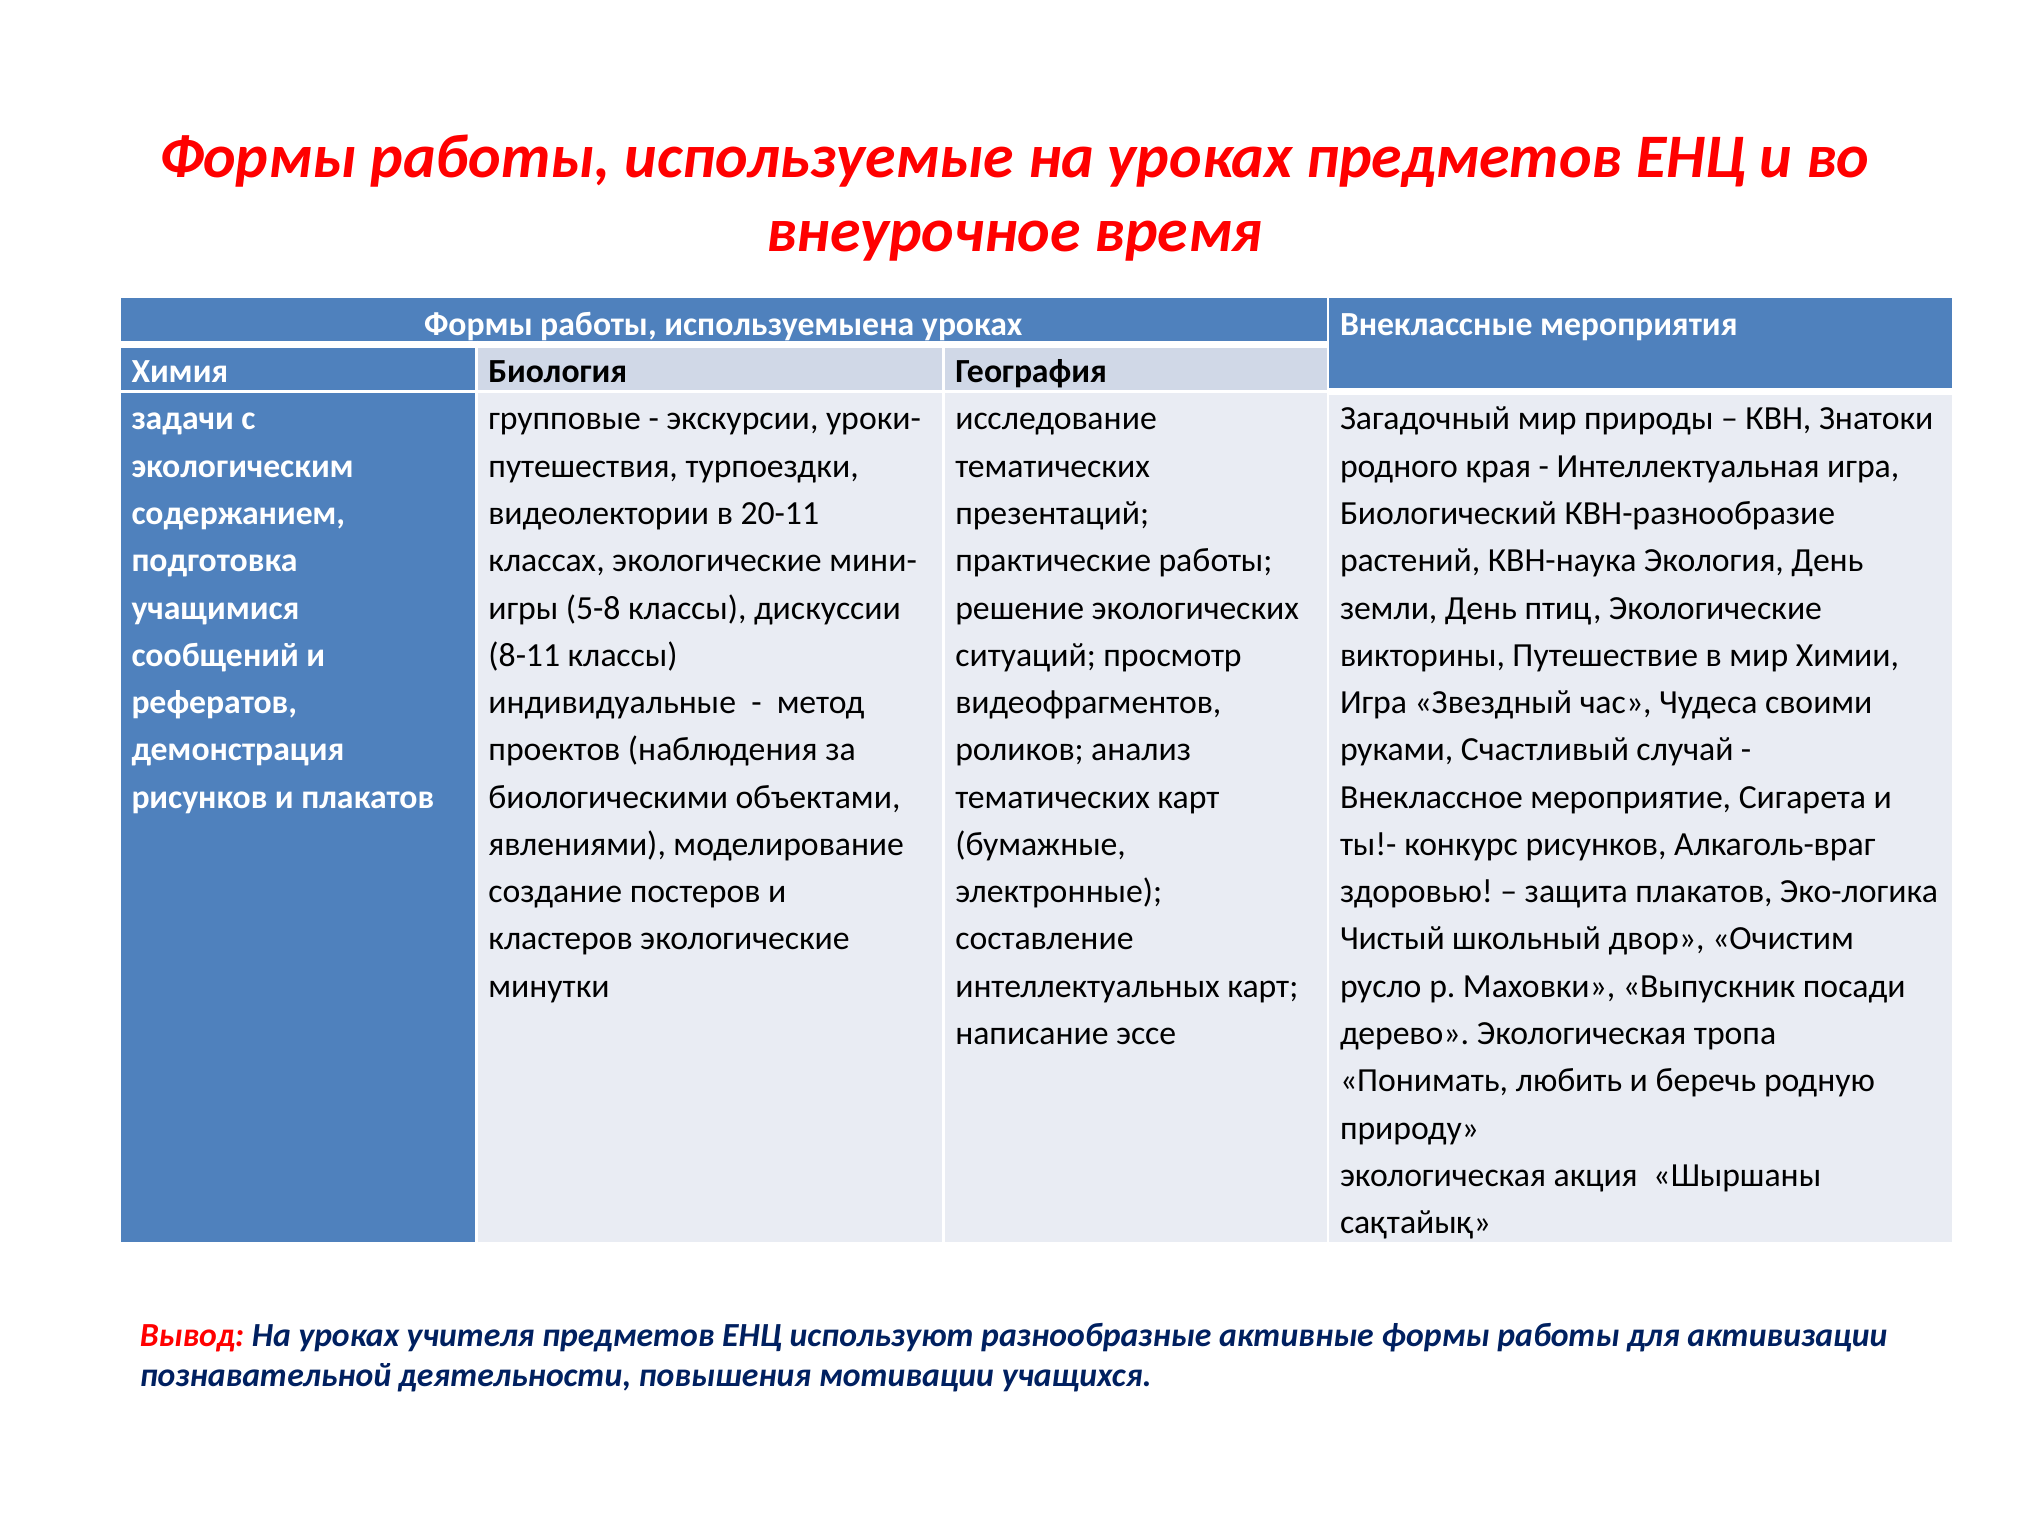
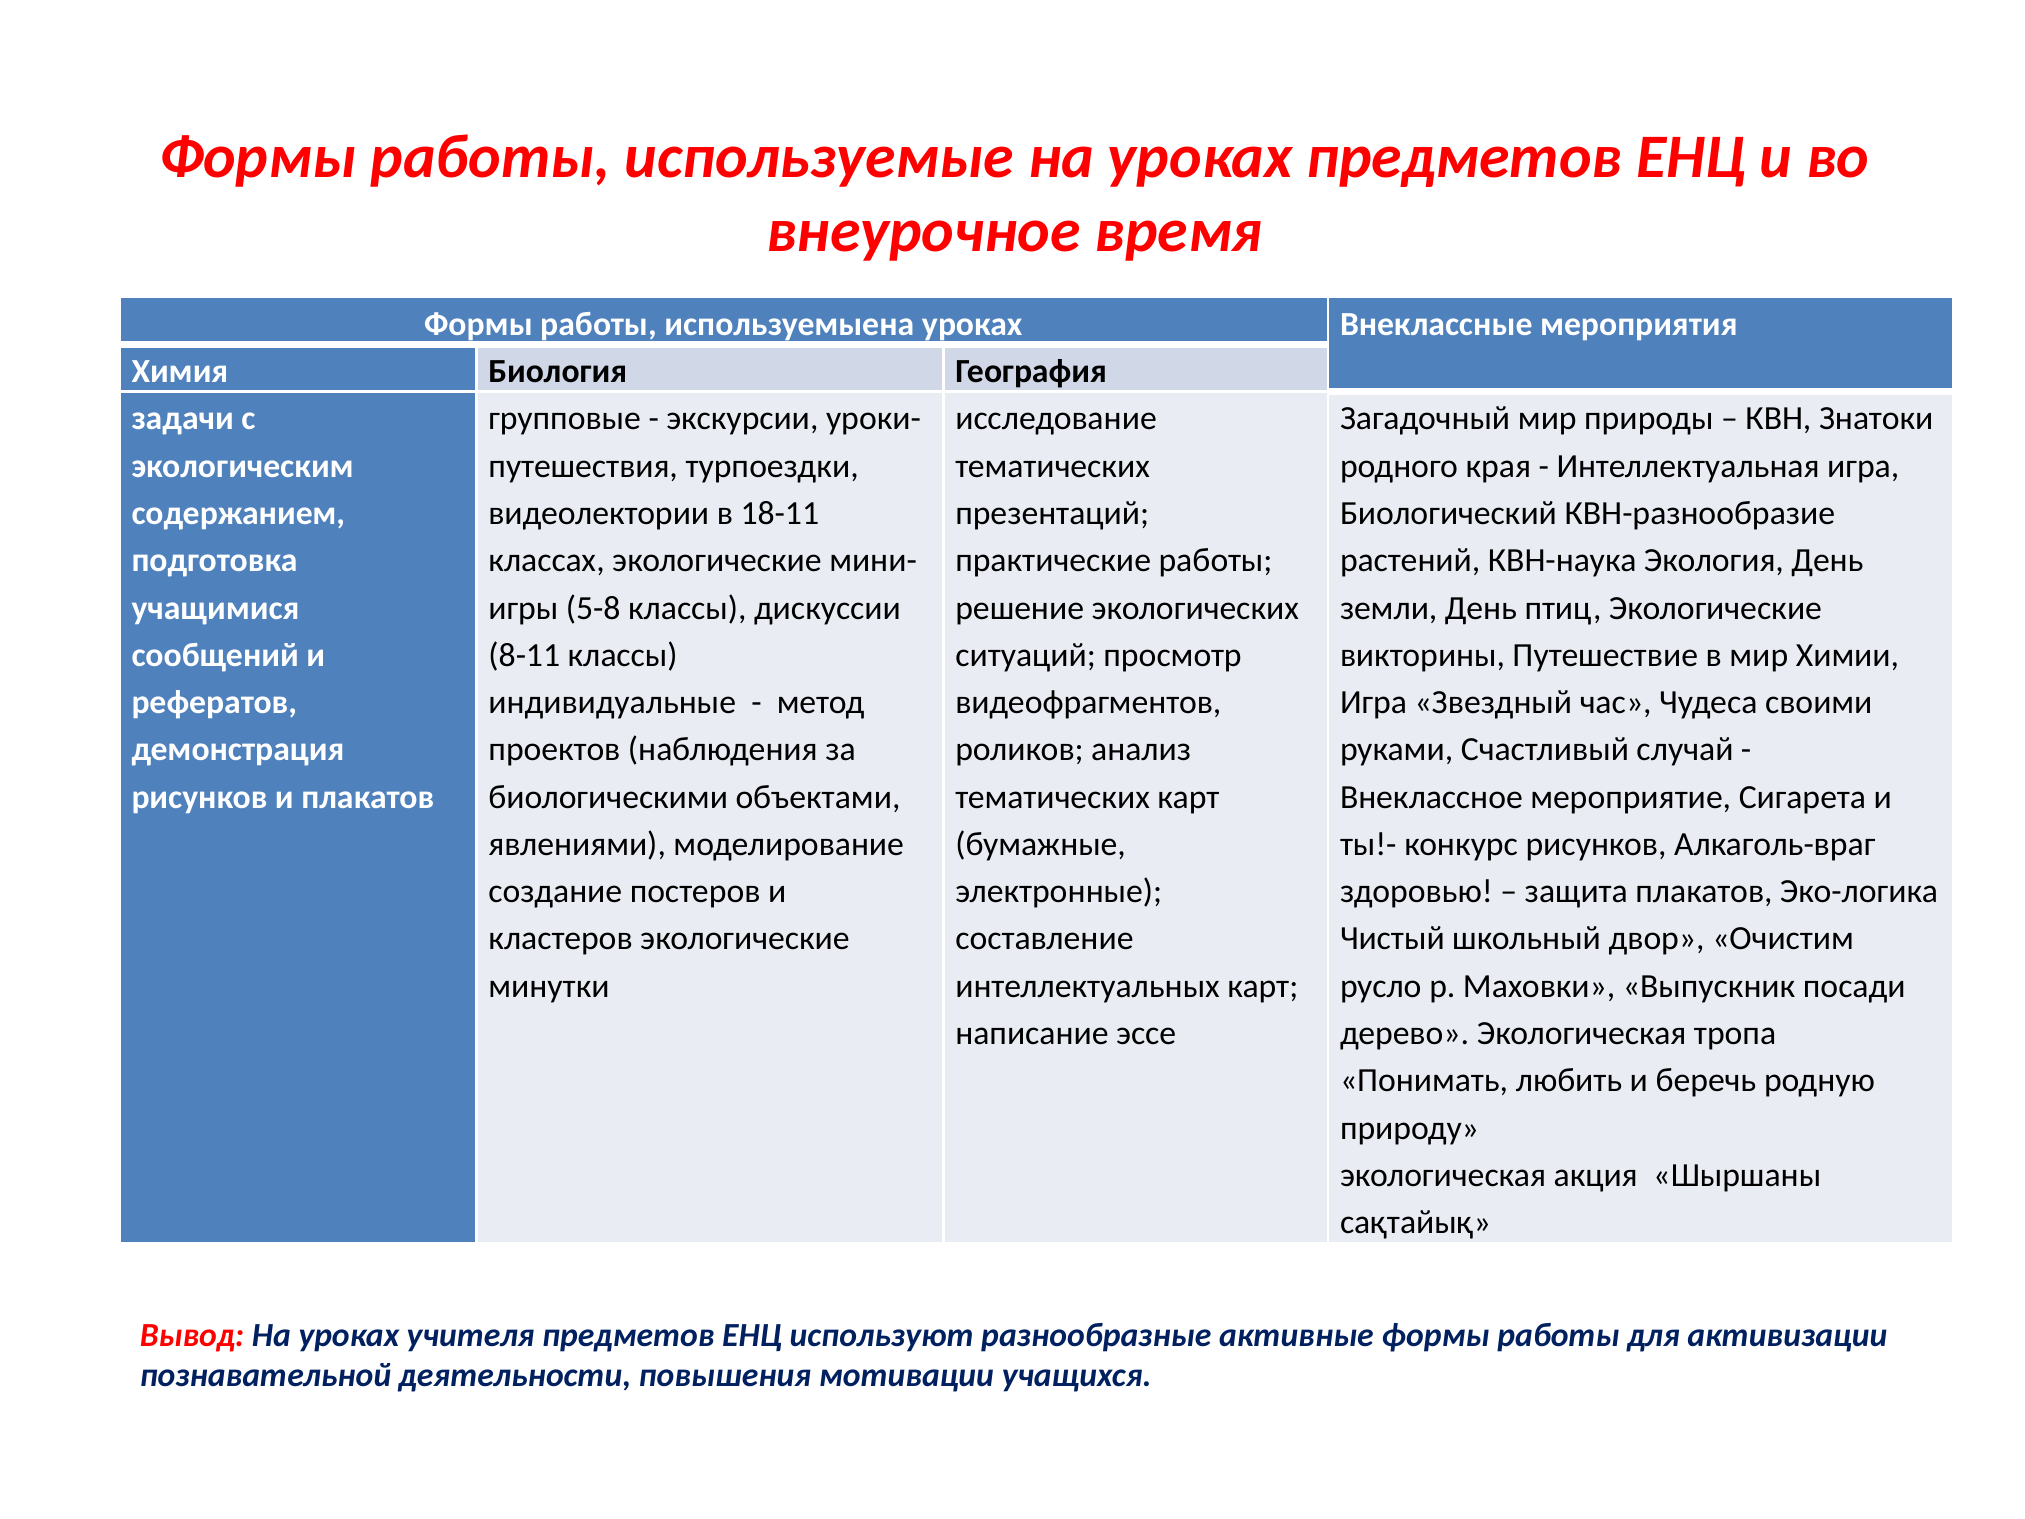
20-11: 20-11 -> 18-11
